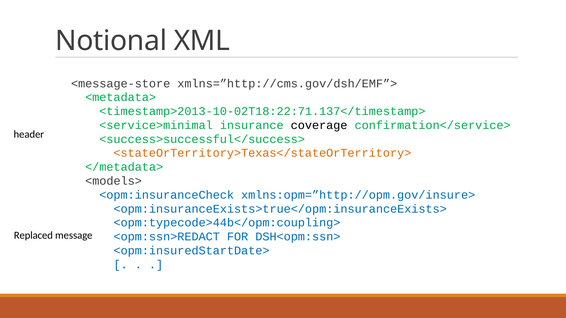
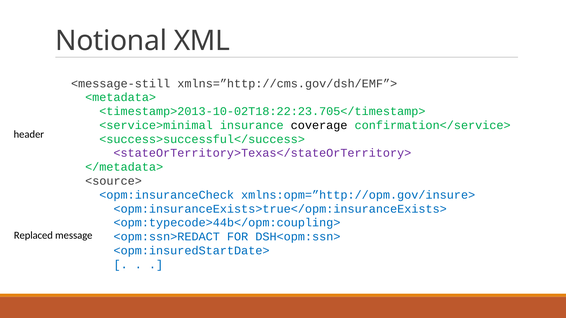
<message-store: <message-store -> <message-still
<timestamp>2013-10-02T18:22:71.137</timestamp>: <timestamp>2013-10-02T18:22:71.137</timestamp> -> <timestamp>2013-10-02T18:22:23.705</timestamp>
<stateOrTerritory>Texas</stateOrTerritory> colour: orange -> purple
<models>: <models> -> <source>
